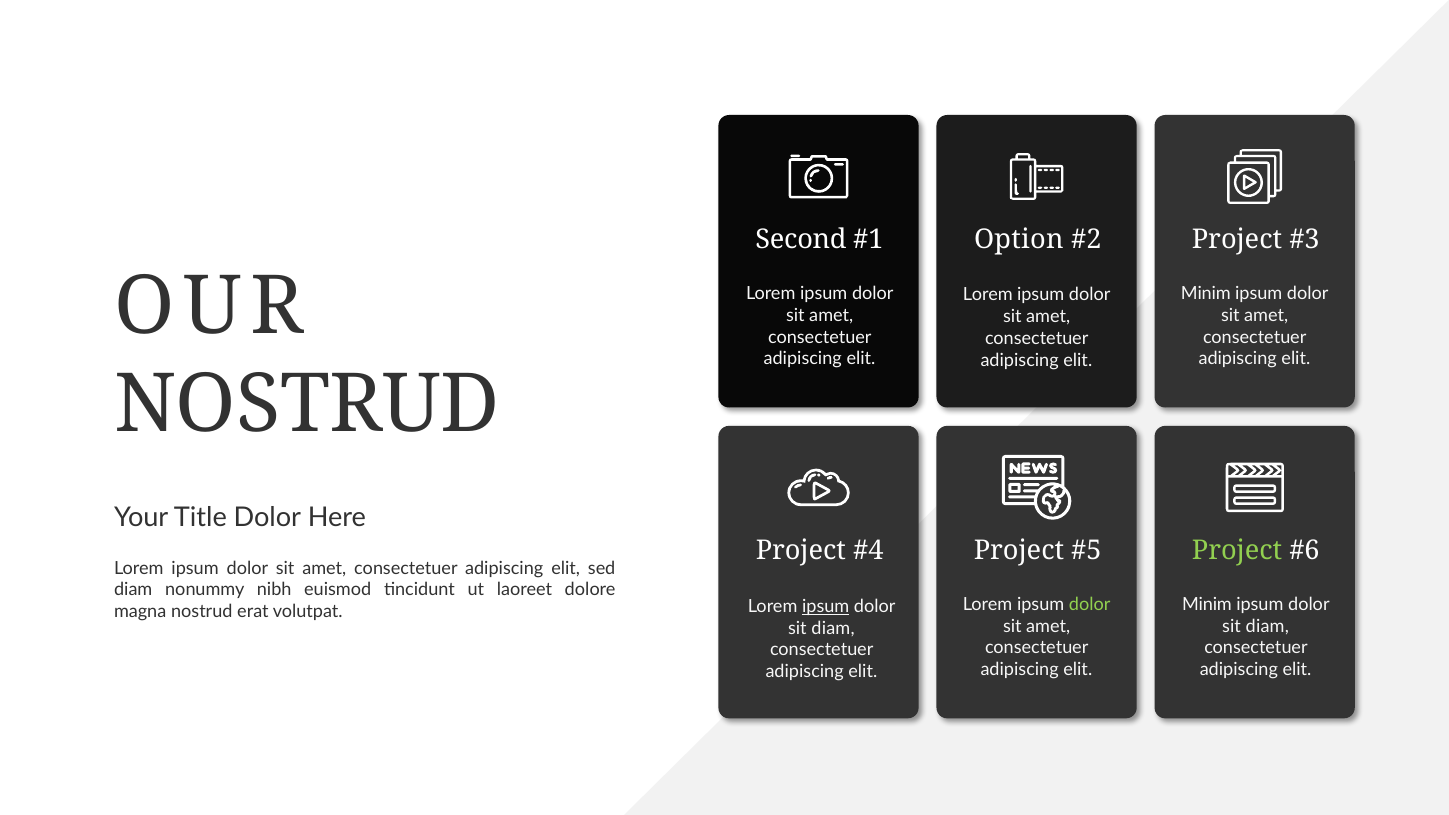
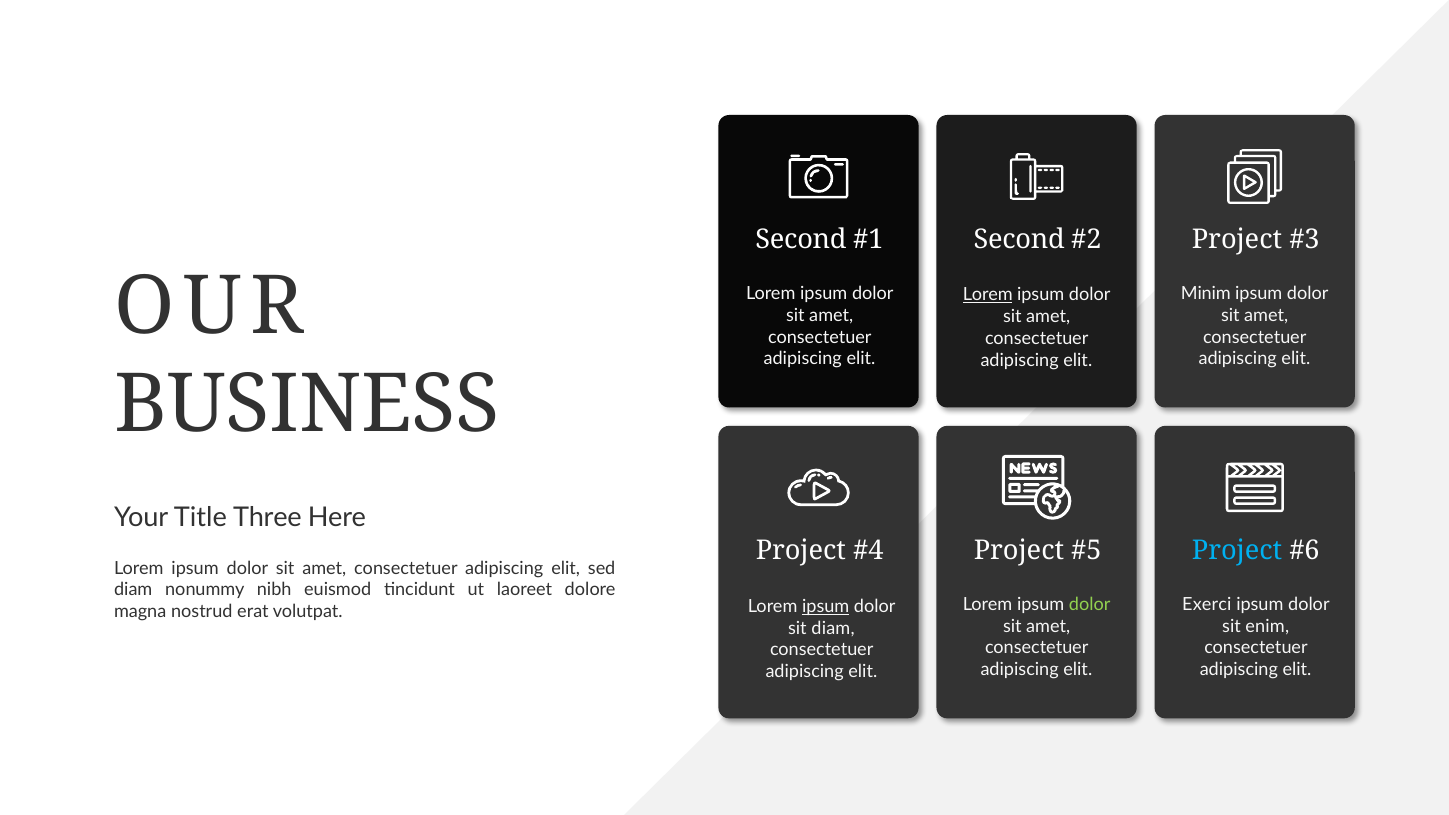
Option at (1019, 240): Option -> Second
Lorem at (988, 295) underline: none -> present
NOSTRUD at (307, 404): NOSTRUD -> BUSINESS
Title Dolor: Dolor -> Three
Project at (1237, 551) colour: light green -> light blue
Minim at (1207, 605): Minim -> Exerci
diam at (1267, 626): diam -> enim
